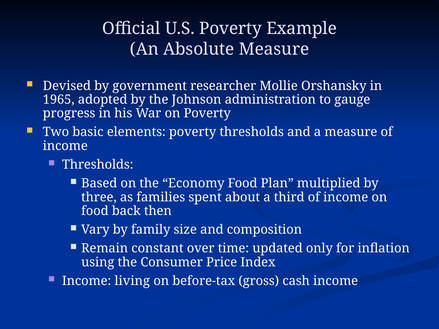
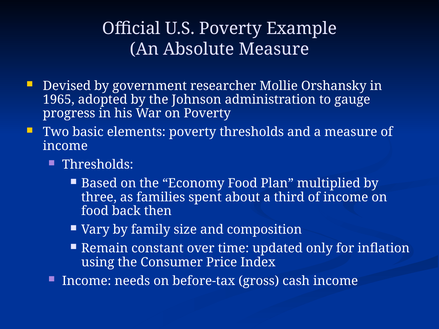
living: living -> needs
